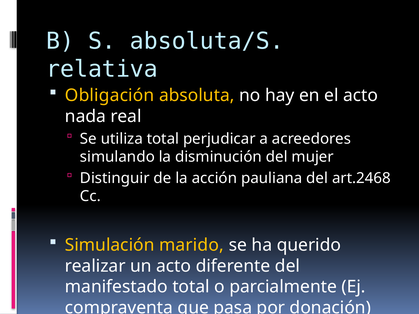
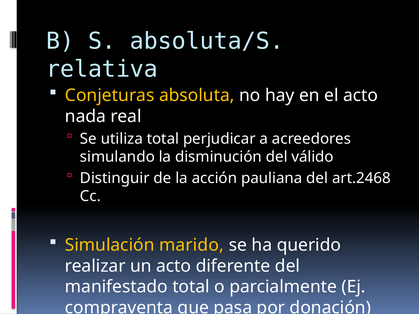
Obligación: Obligación -> Conjeturas
mujer: mujer -> válido
